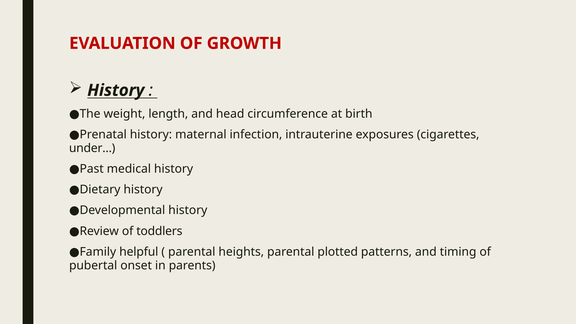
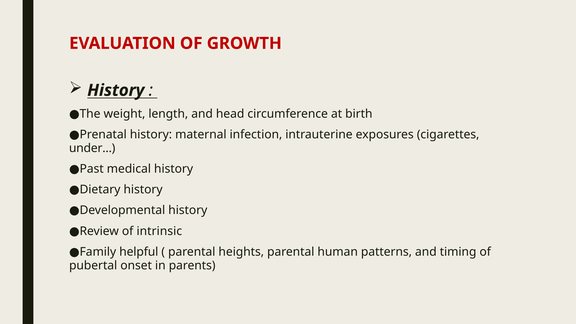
toddlers: toddlers -> intrinsic
plotted: plotted -> human
